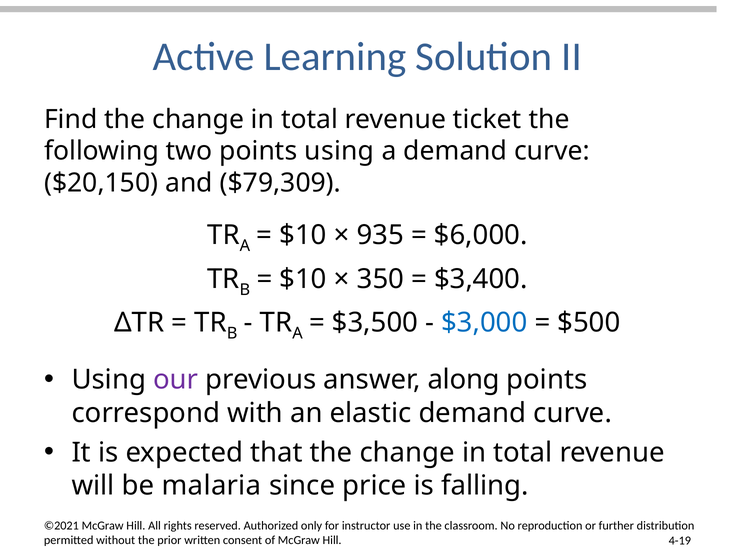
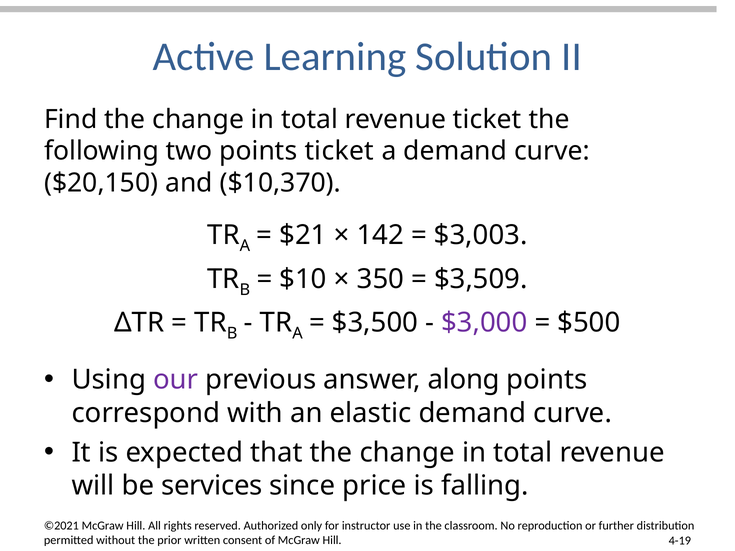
points using: using -> ticket
$79,309: $79,309 -> $10,370
$10 at (303, 236): $10 -> $21
935: 935 -> 142
$6,000: $6,000 -> $3,003
$3,400: $3,400 -> $3,509
$3,000 colour: blue -> purple
malaria: malaria -> services
